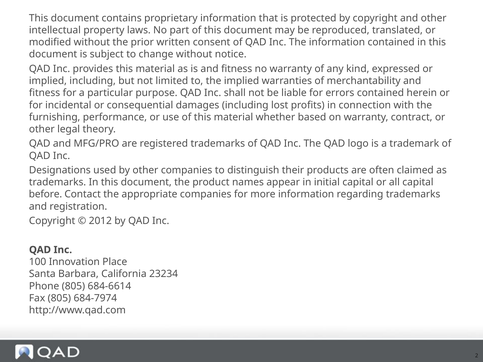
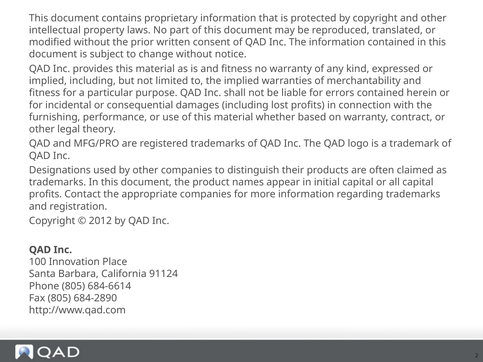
before at (45, 194): before -> profits
23234: 23234 -> 91124
684-7974: 684-7974 -> 684-2890
